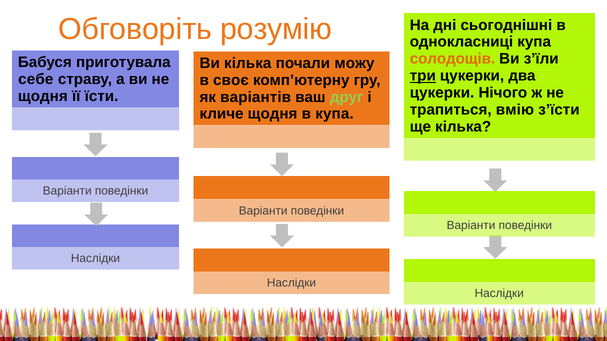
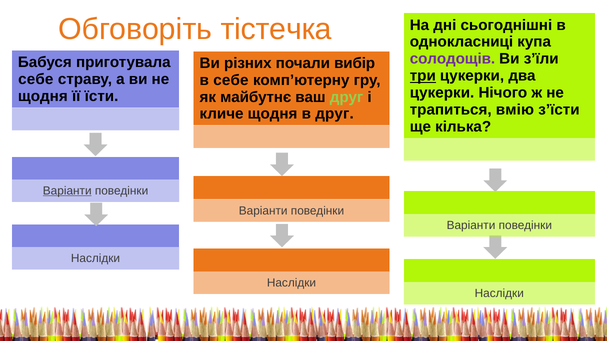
розумію: розумію -> тістечка
солодощів colour: orange -> purple
Ви кілька: кілька -> різних
можу: можу -> вибір
в своє: своє -> себе
варіантів: варіантів -> майбутнє
в купа: купа -> друг
Варіанти at (67, 191) underline: none -> present
